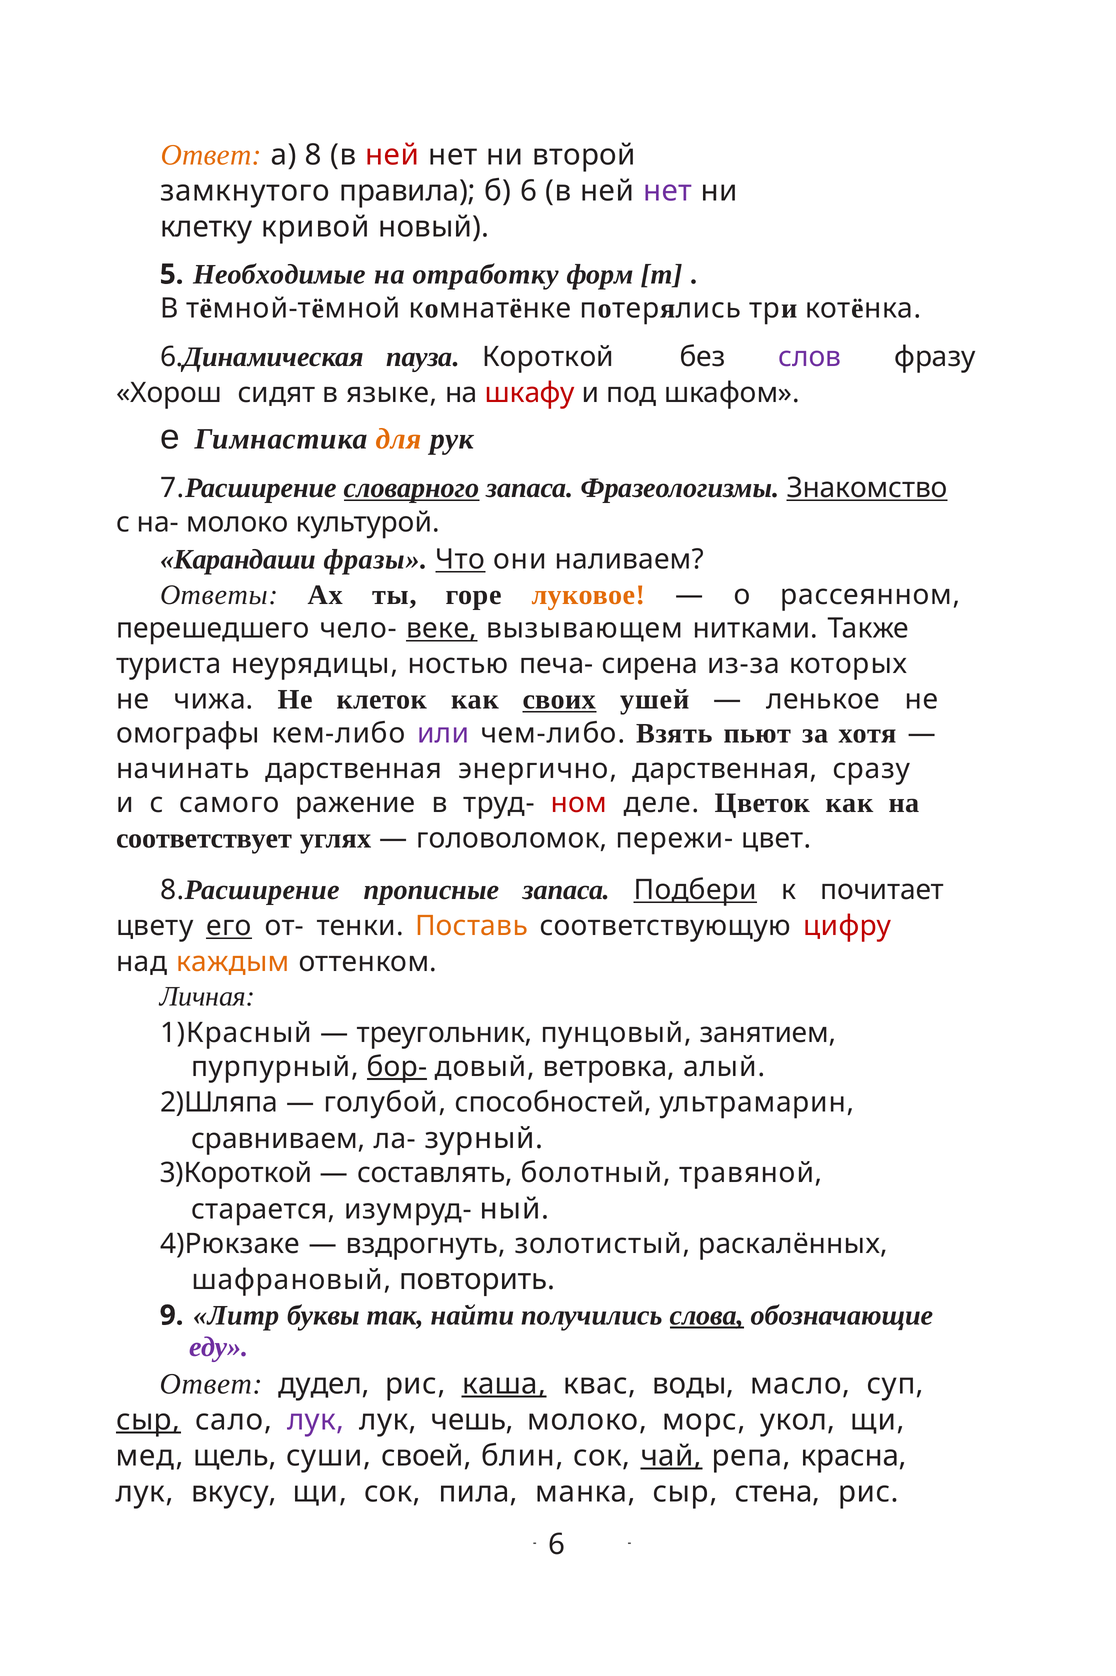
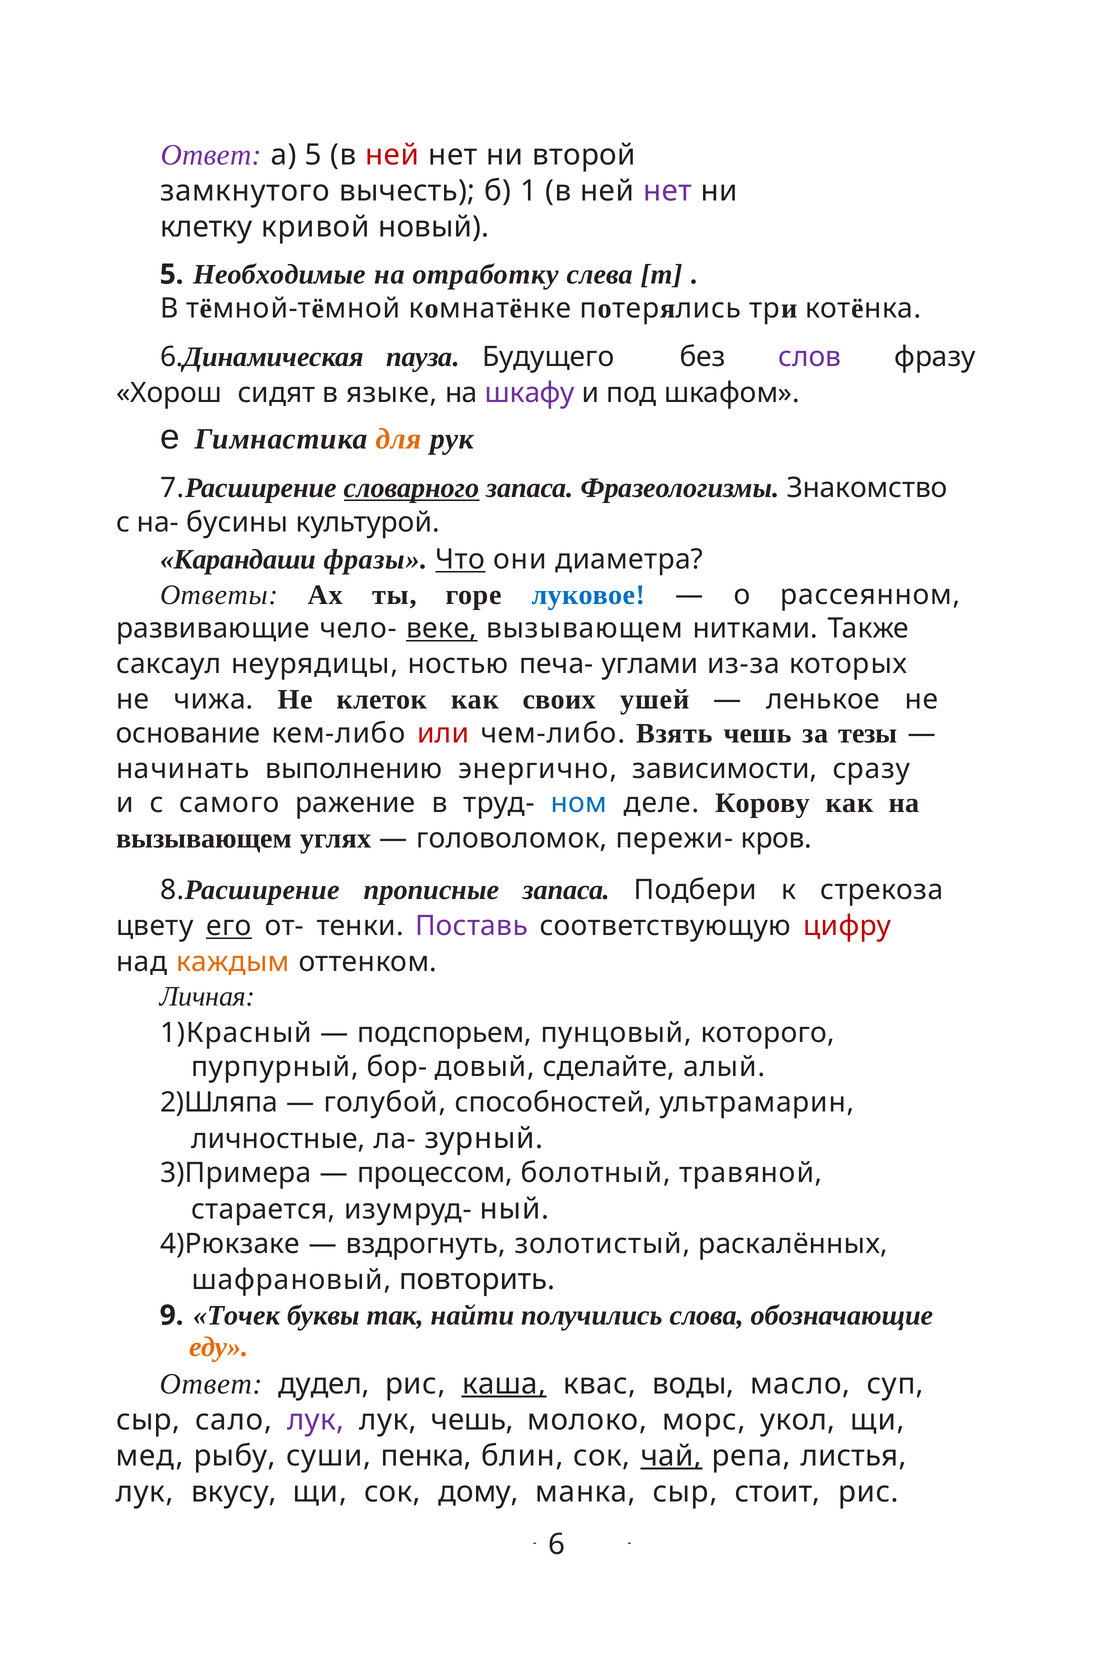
Ответ at (211, 155) colour: orange -> purple
а 8: 8 -> 5
правила: правила -> вычесть
б 6: 6 -> 1
форм: форм -> слева
Короткой: Короткой -> Будущего
шкафу colour: red -> purple
Знакомство underline: present -> none
на- молоко: молоко -> бусины
наливаем: наливаем -> диаметра
луковое colour: orange -> blue
перешедшего: перешедшего -> развивающие
туриста: туриста -> саксаул
сирена: сирена -> углами
своих underline: present -> none
омографы: омографы -> основание
или colour: purple -> red
Взять пьют: пьют -> чешь
хотя: хотя -> тезы
начинать дарственная: дарственная -> выполнению
энергично дарственная: дарственная -> зависимости
ном colour: red -> blue
Цветок: Цветок -> Корову
соответствует at (204, 839): соответствует -> вызывающем
цвет: цвет -> кров
Подбери underline: present -> none
почитает: почитает -> стрекоза
Поставь colour: orange -> purple
треугольник: треугольник -> подспорьем
занятием: занятием -> которого
бор- underline: present -> none
ветровка: ветровка -> сделайте
сравниваем: сравниваем -> личностные
3)Короткой: 3)Короткой -> 3)Примера
составлять: составлять -> процессом
Литр: Литр -> Точек
слова underline: present -> none
еду colour: purple -> orange
сыр at (148, 1421) underline: present -> none
щель: щель -> рыбу
своей: своей -> пенка
красна: красна -> листья
пила: пила -> дому
стена: стена -> стоит
